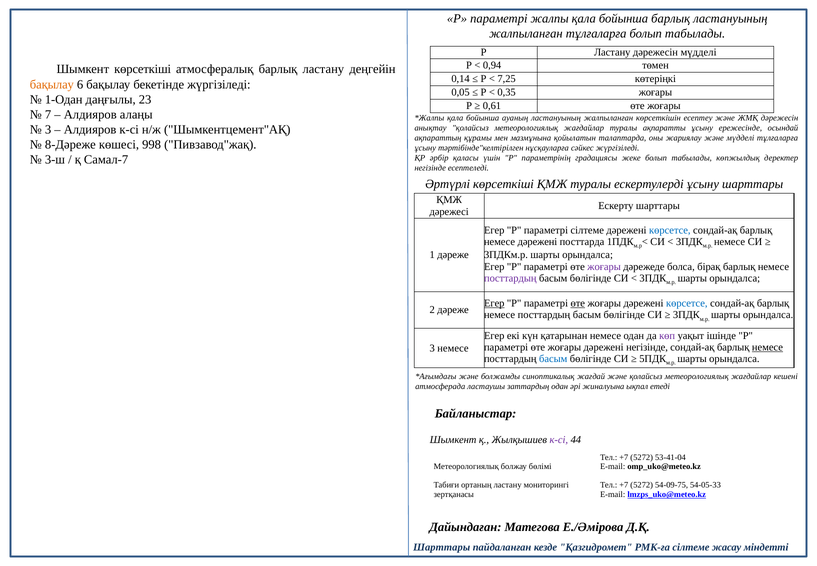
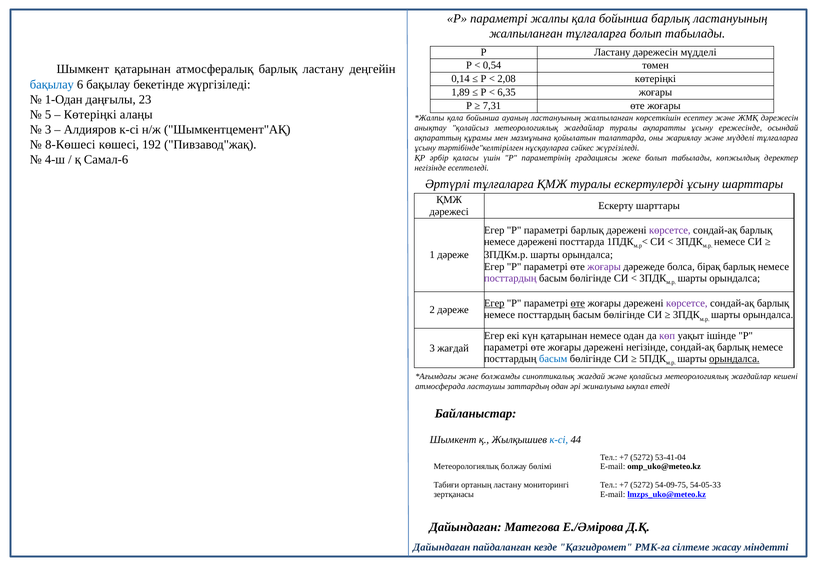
0,94: 0,94 -> 0,54
Шымкент көрсеткіші: көрсеткіші -> қатарынан
7,25: 7,25 -> 2,08
бақылау at (52, 84) colour: orange -> blue
0,05: 0,05 -> 1,89
0,35: 0,35 -> 6,35
0,61: 0,61 -> 7,31
7: 7 -> 5
Алдияров at (90, 114): Алдияров -> Көтеріңкі
8-Дәреже: 8-Дәреже -> 8-Көшесі
998: 998 -> 192
3-ш: 3-ш -> 4-ш
Самал-7: Самал-7 -> Самал-6
Әртүрлі көрсеткіші: көрсеткіші -> тұлғаларға
параметрі сілтеме: сілтеме -> барлық
көрсетсе at (670, 230) colour: blue -> purple
көрсетсе at (687, 303) colour: blue -> purple
немесе at (767, 347) underline: present -> none
3 немесе: немесе -> жағдай
орындалса at (734, 359) underline: none -> present
к-сі at (559, 440) colour: purple -> blue
Шарттары at (442, 547): Шарттары -> Дайындаған
